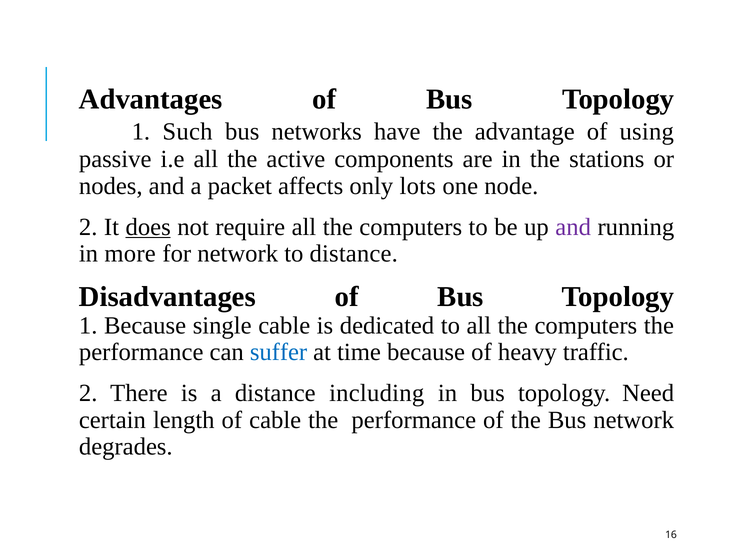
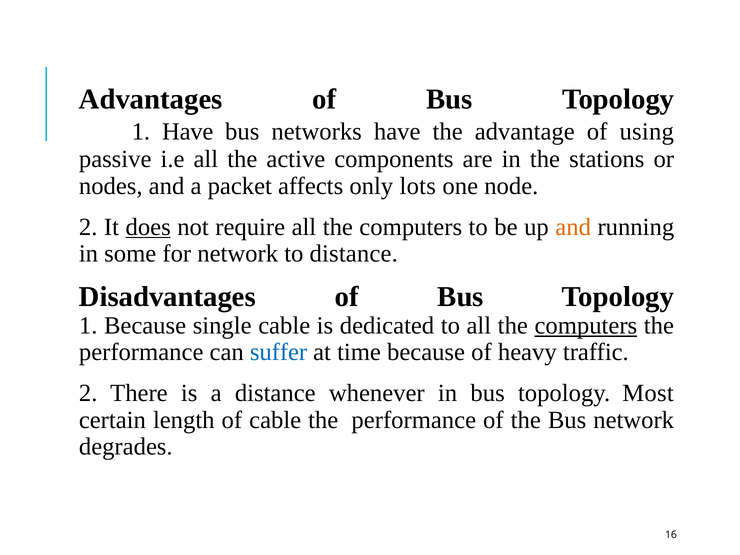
1 Such: Such -> Have
and at (573, 227) colour: purple -> orange
more: more -> some
computers at (586, 326) underline: none -> present
including: including -> whenever
Need: Need -> Most
